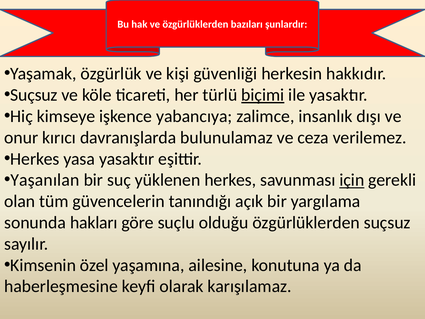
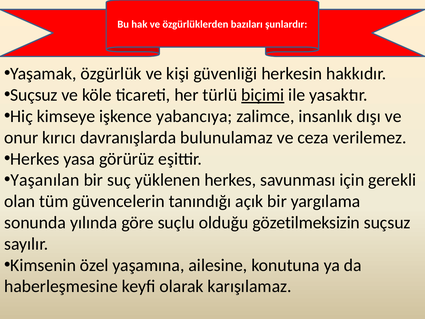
yasa yasaktır: yasaktır -> görürüz
için underline: present -> none
hakları: hakları -> yılında
olduğu özgürlüklerden: özgürlüklerden -> gözetilmeksizin
